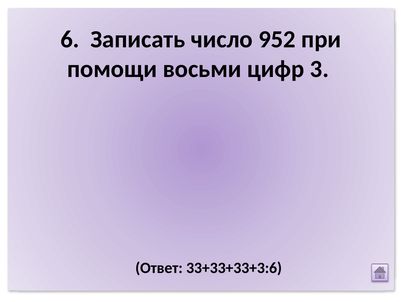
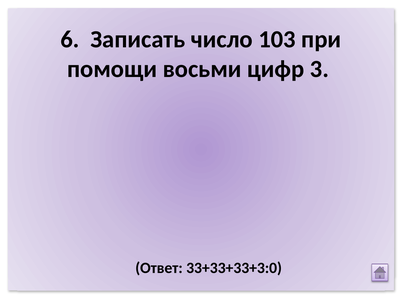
952: 952 -> 103
33+33+33+3:6: 33+33+33+3:6 -> 33+33+33+3:0
